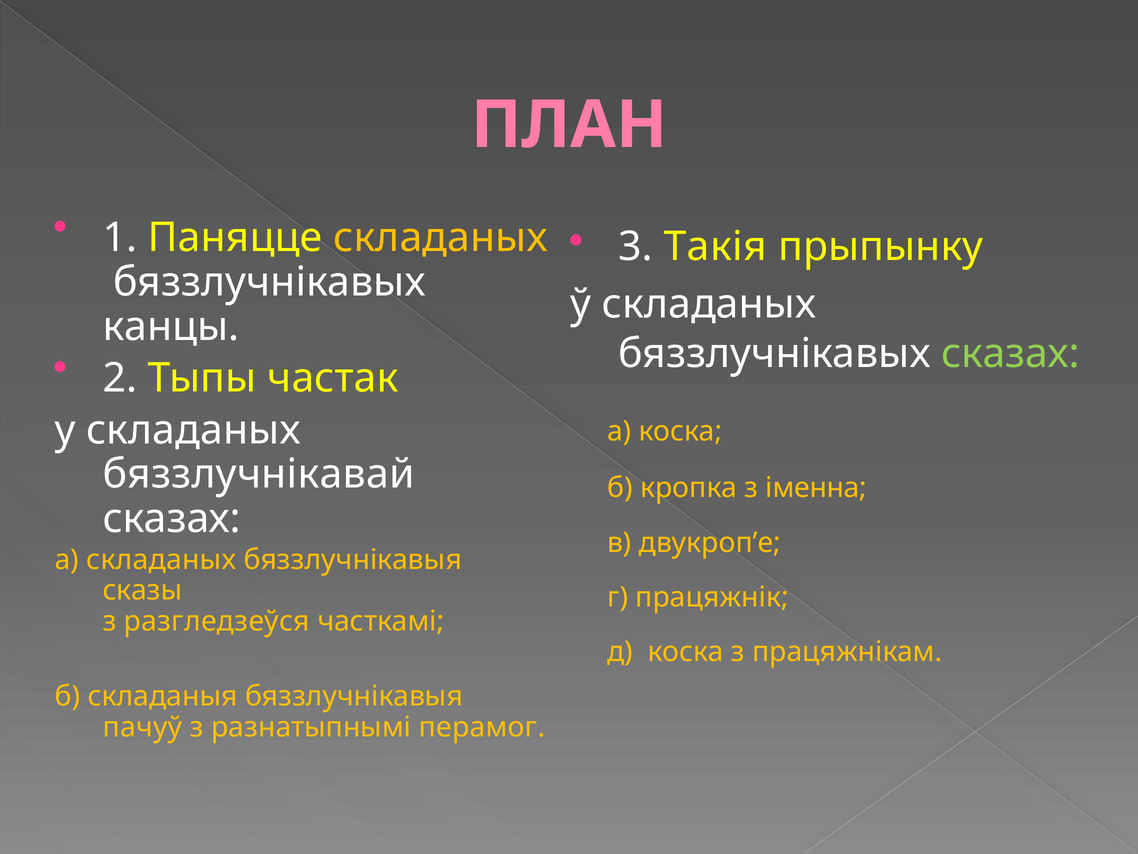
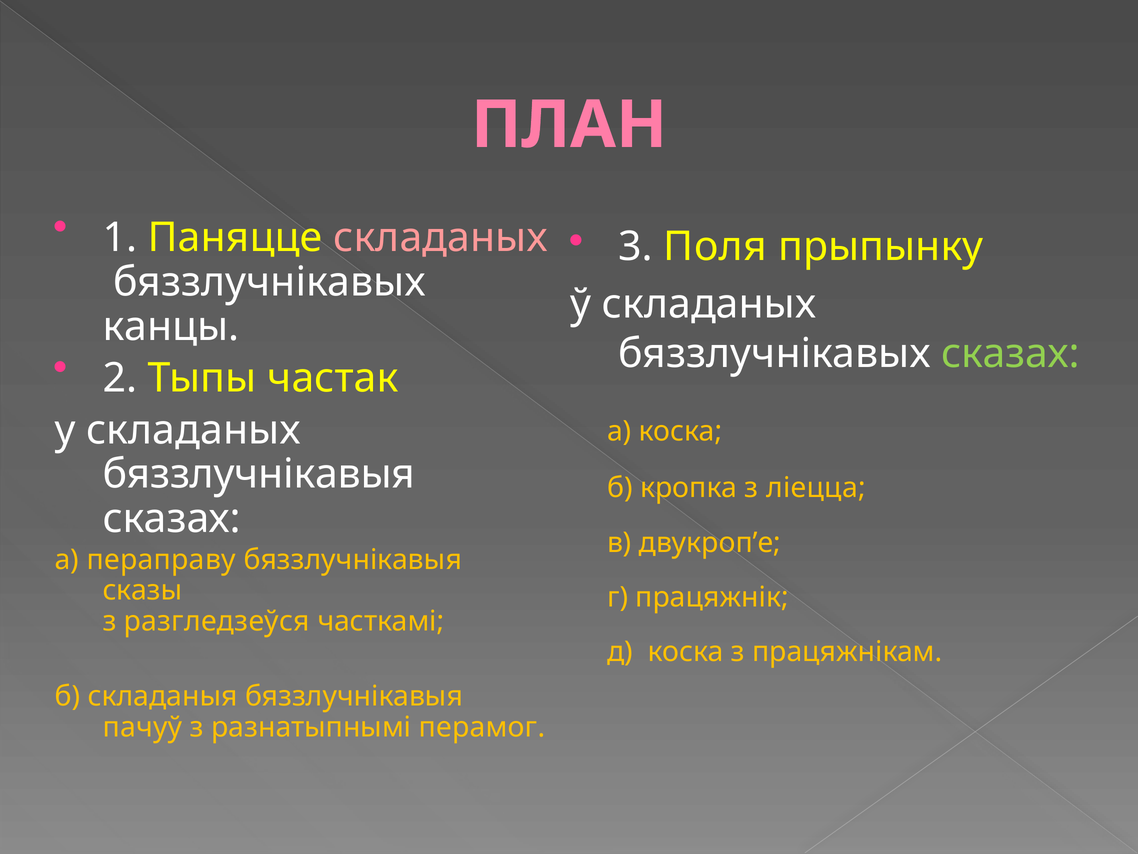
складаных at (440, 238) colour: yellow -> pink
Такія: Такія -> Поля
бяззлучнікавай at (259, 474): бяззлучнікавай -> бяззлучнікавыя
іменна: іменна -> ліецца
а складаных: складаных -> пераправу
